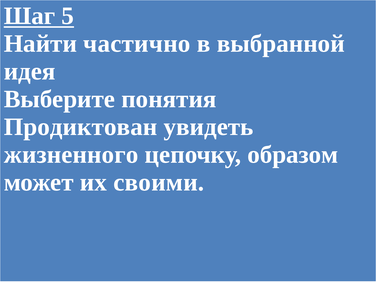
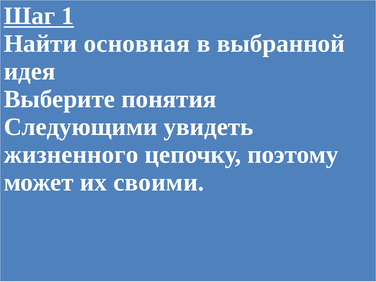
5: 5 -> 1
частично: частично -> основная
Продиктован: Продиктован -> Следующими
образом: образом -> поэтому
